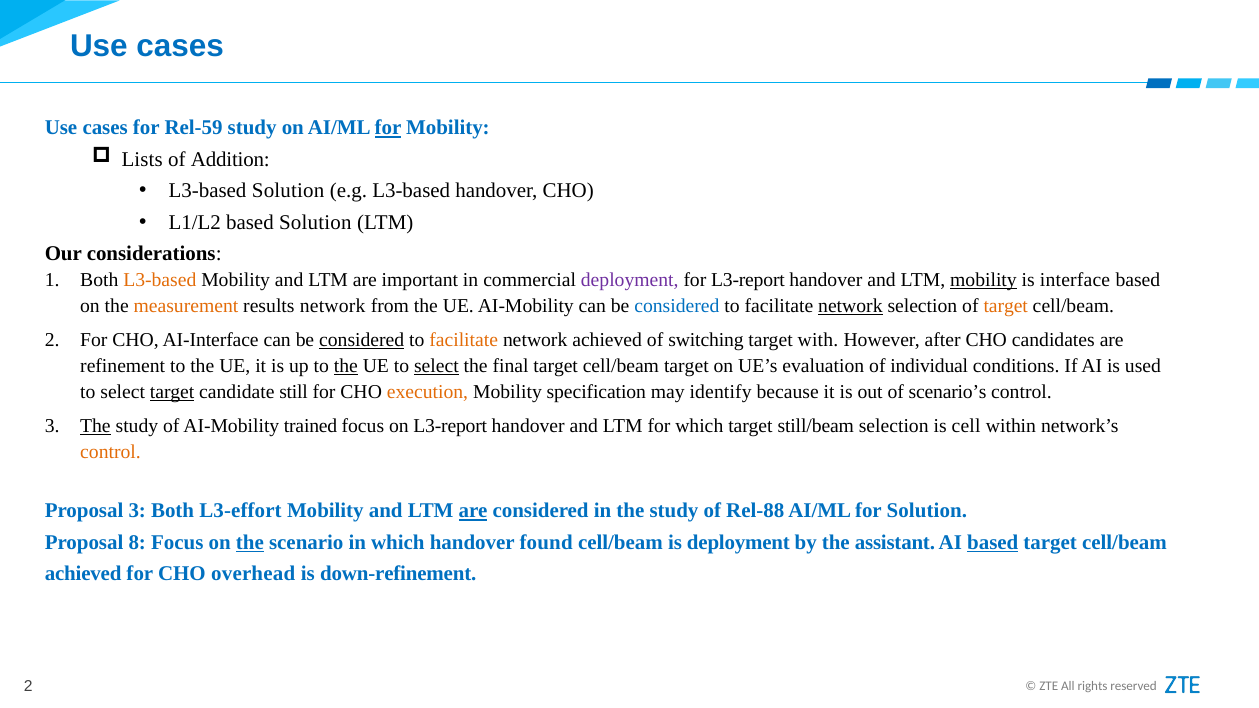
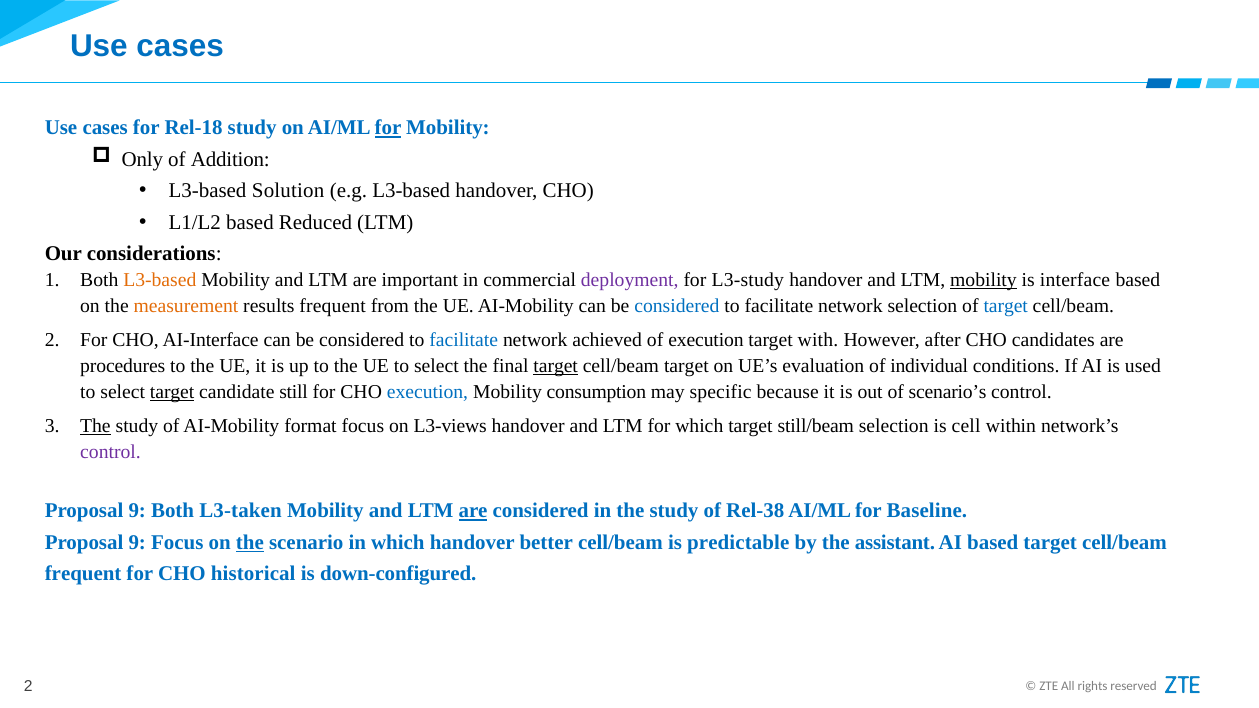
Rel-59: Rel-59 -> Rel-18
Lists: Lists -> Only
based Solution: Solution -> Reduced
for L3-report: L3-report -> L3-study
results network: network -> frequent
network at (850, 306) underline: present -> none
target at (1006, 306) colour: orange -> blue
considered at (362, 340) underline: present -> none
facilitate at (464, 340) colour: orange -> blue
of switching: switching -> execution
refinement: refinement -> procedures
the at (346, 366) underline: present -> none
select at (436, 366) underline: present -> none
target at (556, 366) underline: none -> present
execution at (427, 392) colour: orange -> blue
specification: specification -> consumption
identify: identify -> specific
trained: trained -> format
on L3-report: L3-report -> L3-views
control at (111, 452) colour: orange -> purple
3 at (137, 511): 3 -> 9
L3-effort: L3-effort -> L3-taken
Rel-88: Rel-88 -> Rel-38
for Solution: Solution -> Baseline
8 at (137, 543): 8 -> 9
found: found -> better
is deployment: deployment -> predictable
based at (993, 543) underline: present -> none
achieved at (83, 574): achieved -> frequent
overhead: overhead -> historical
down-refinement: down-refinement -> down-configured
